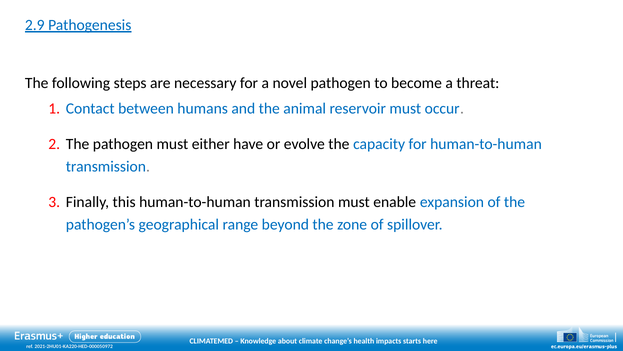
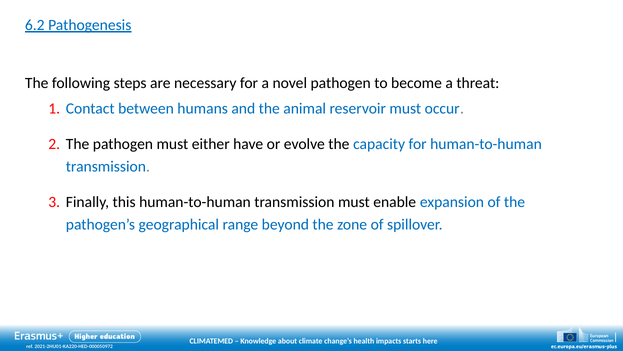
2.9: 2.9 -> 6.2
